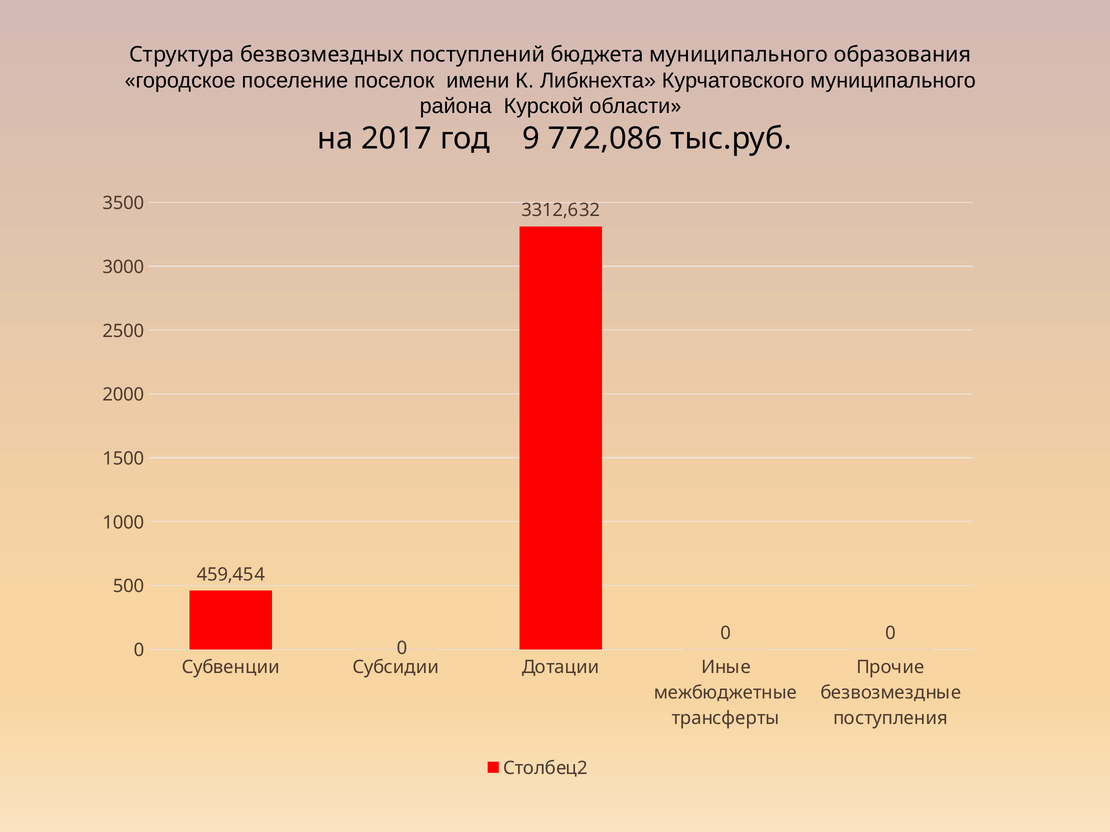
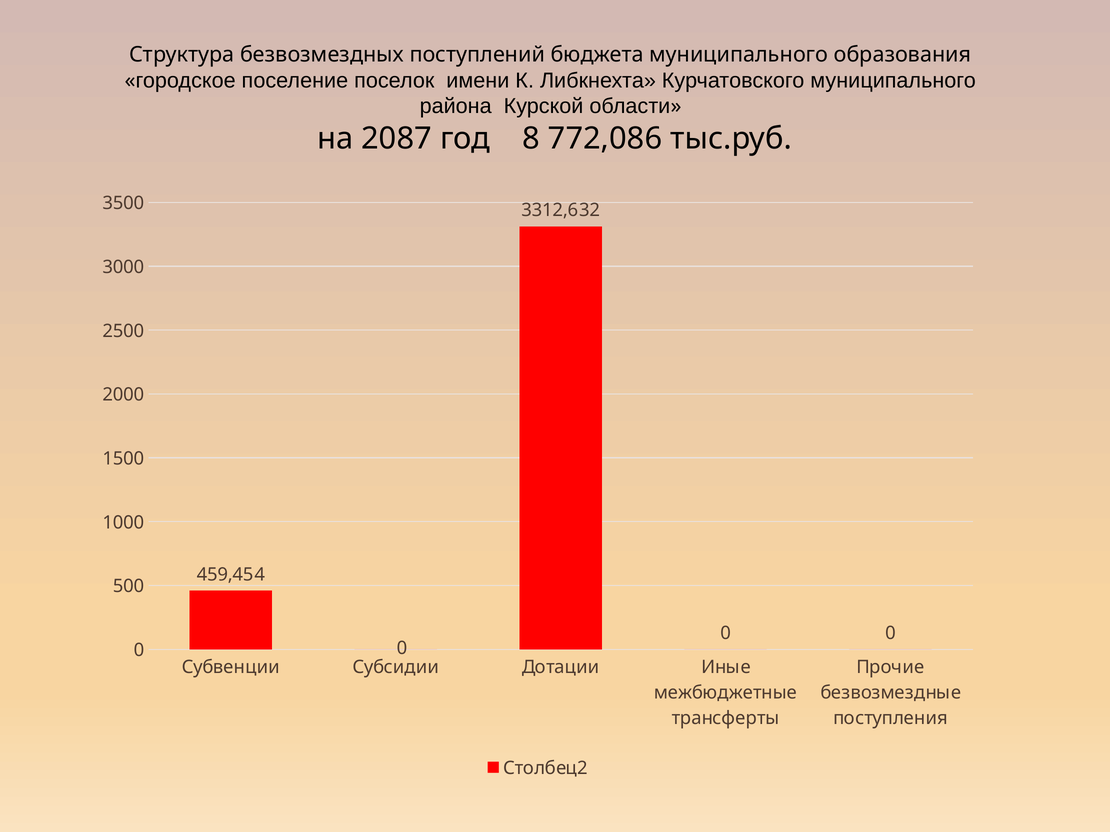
2017: 2017 -> 2087
9: 9 -> 8
